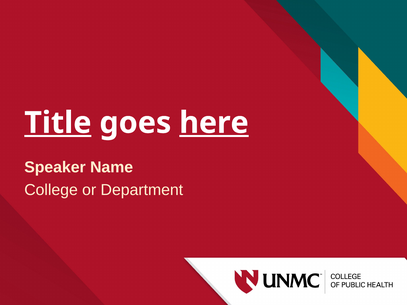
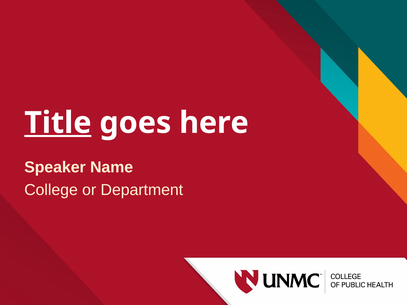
here underline: present -> none
